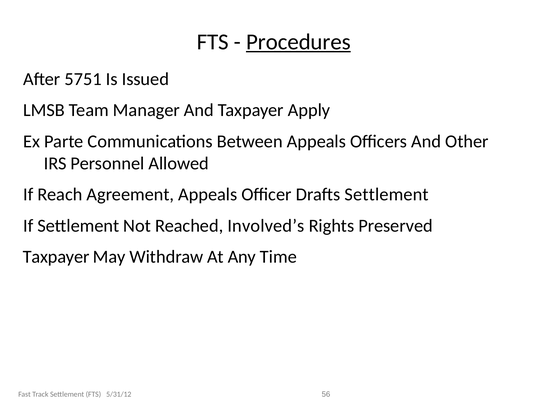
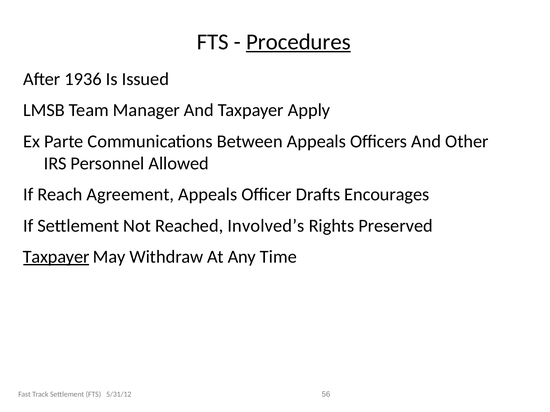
5751: 5751 -> 1936
Drafts Settlement: Settlement -> Encourages
Taxpayer at (56, 257) underline: none -> present
